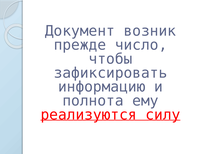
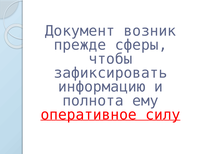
число: число -> сферы
реализуются: реализуются -> оперативное
